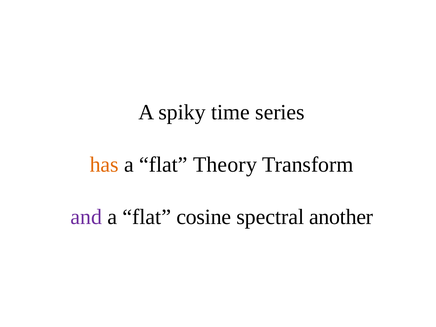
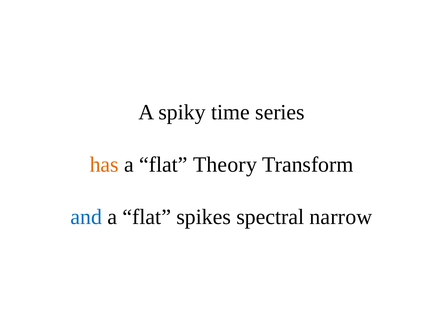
and colour: purple -> blue
cosine: cosine -> spikes
another: another -> narrow
